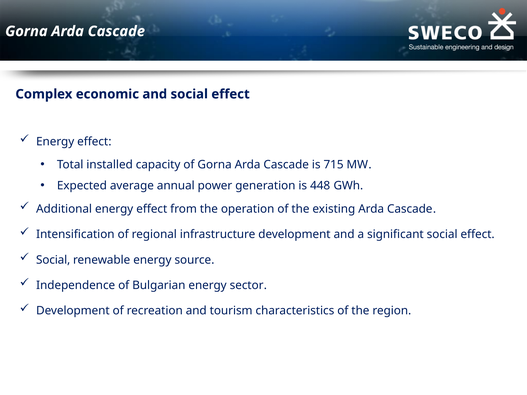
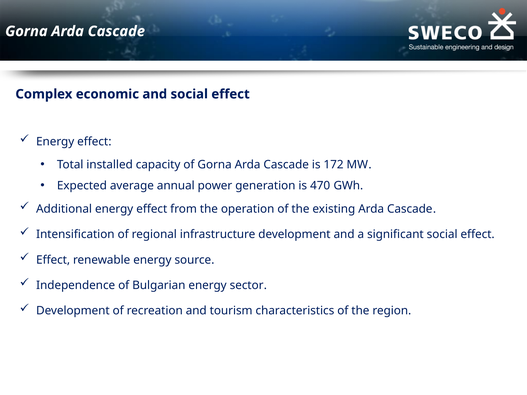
715: 715 -> 172
448: 448 -> 470
Social at (53, 260): Social -> Effect
